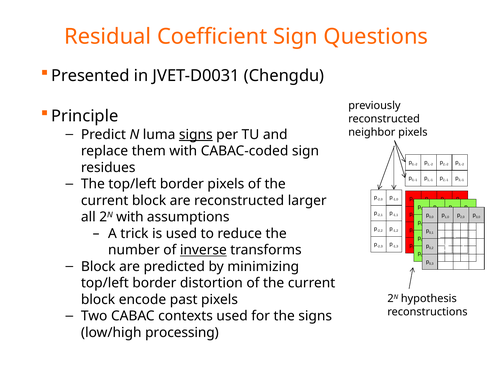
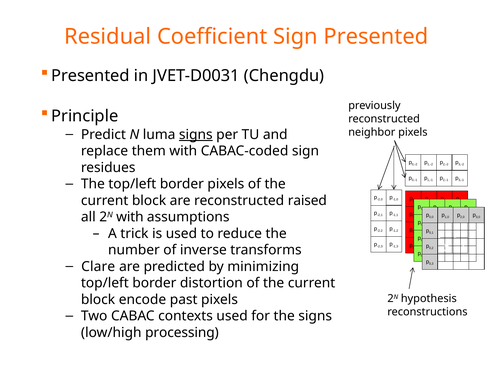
Sign Questions: Questions -> Presented
larger: larger -> raised
inverse underline: present -> none
Block at (98, 266): Block -> Clare
